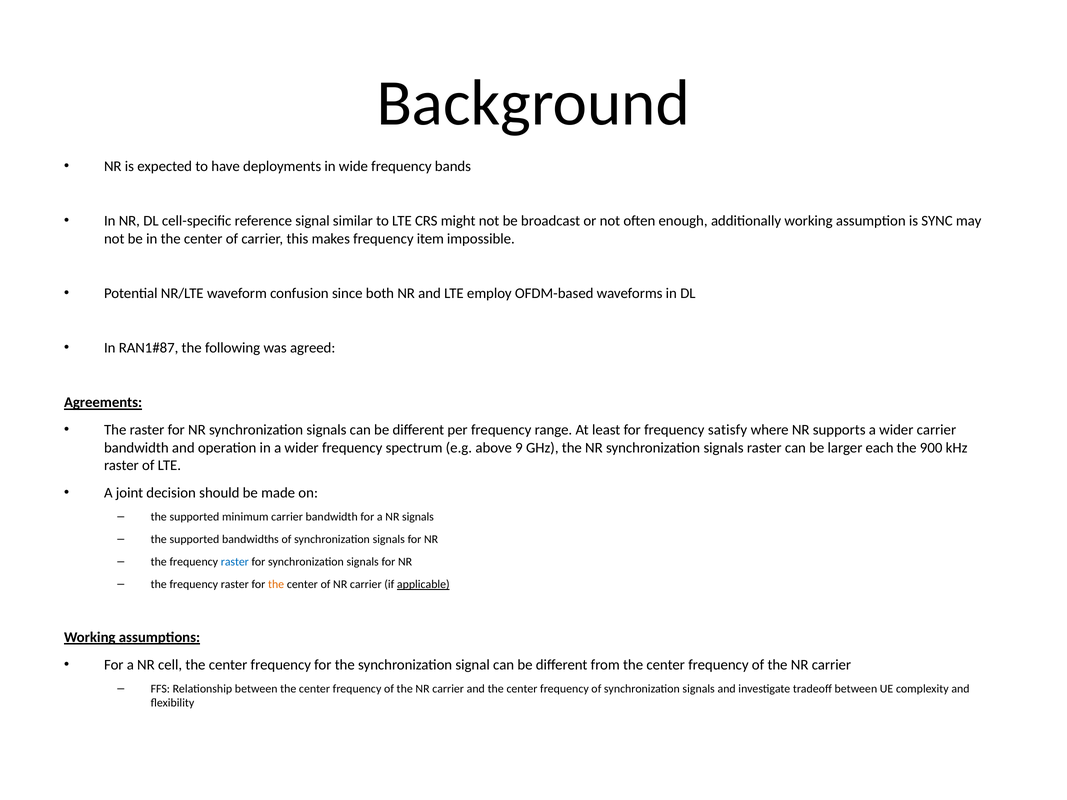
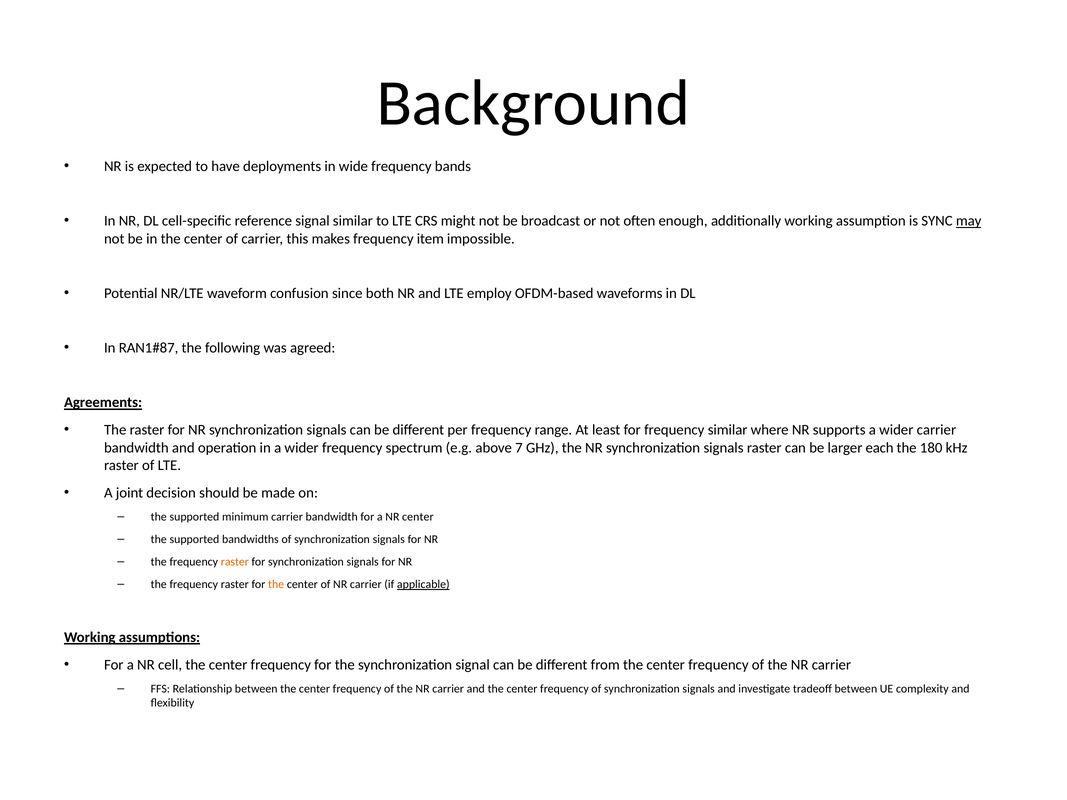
may underline: none -> present
frequency satisfy: satisfy -> similar
9: 9 -> 7
900: 900 -> 180
NR signals: signals -> center
raster at (235, 562) colour: blue -> orange
